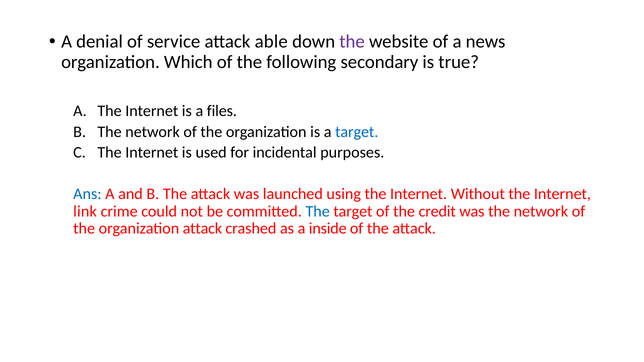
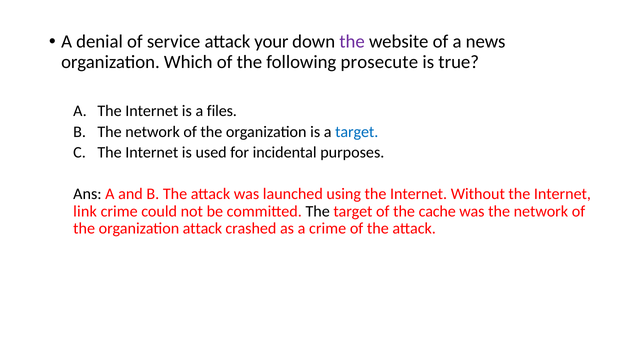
able: able -> your
secondary: secondary -> prosecute
Ans colour: blue -> black
The at (318, 211) colour: blue -> black
credit: credit -> cache
a inside: inside -> crime
